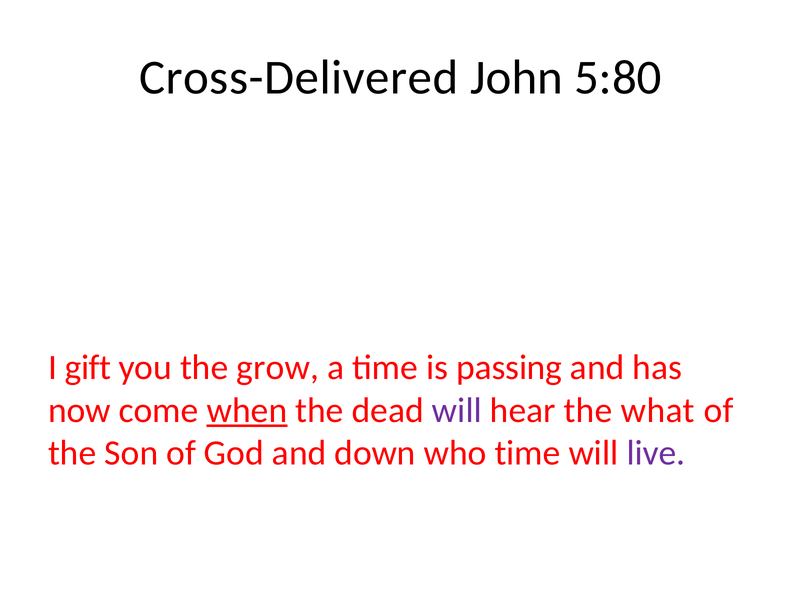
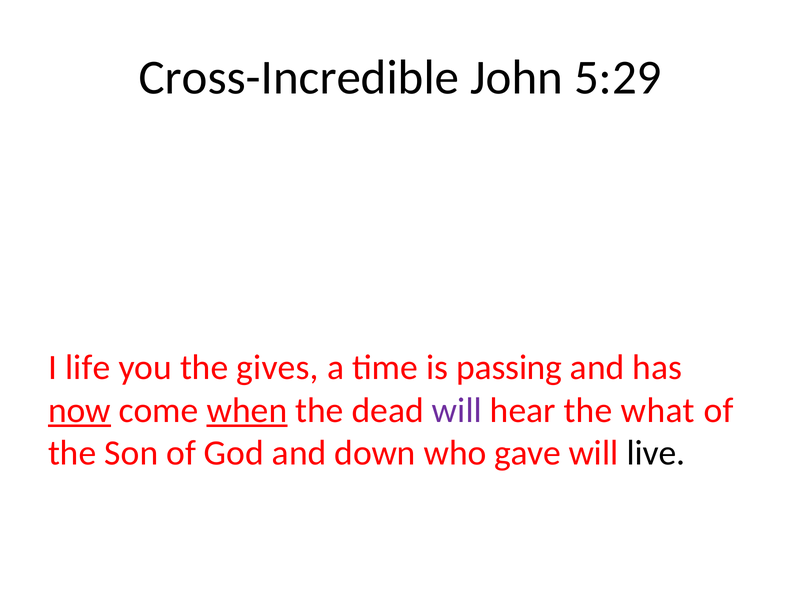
Cross-Delivered: Cross-Delivered -> Cross-Incredible
5:80: 5:80 -> 5:29
gift: gift -> life
grow: grow -> gives
now underline: none -> present
who time: time -> gave
live colour: purple -> black
